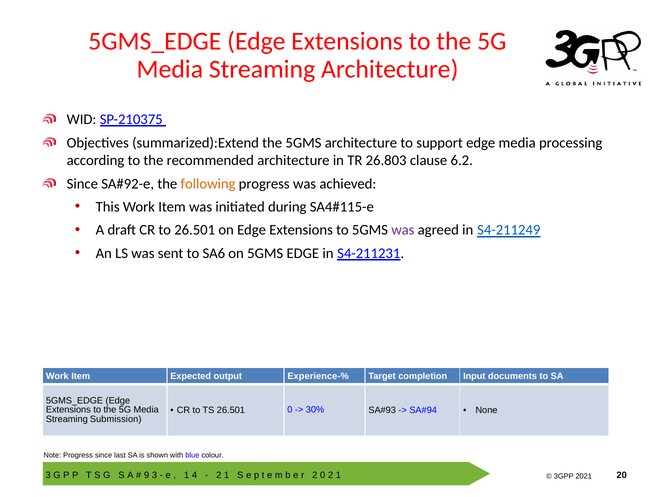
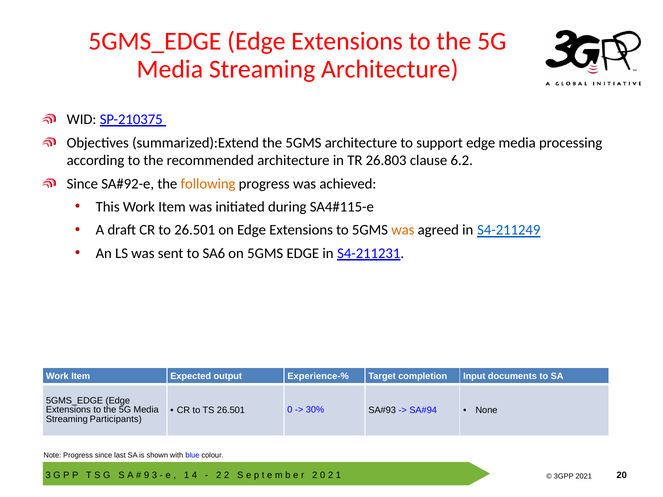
was at (403, 230) colour: purple -> orange
Submission: Submission -> Participants
1 at (227, 475): 1 -> 2
